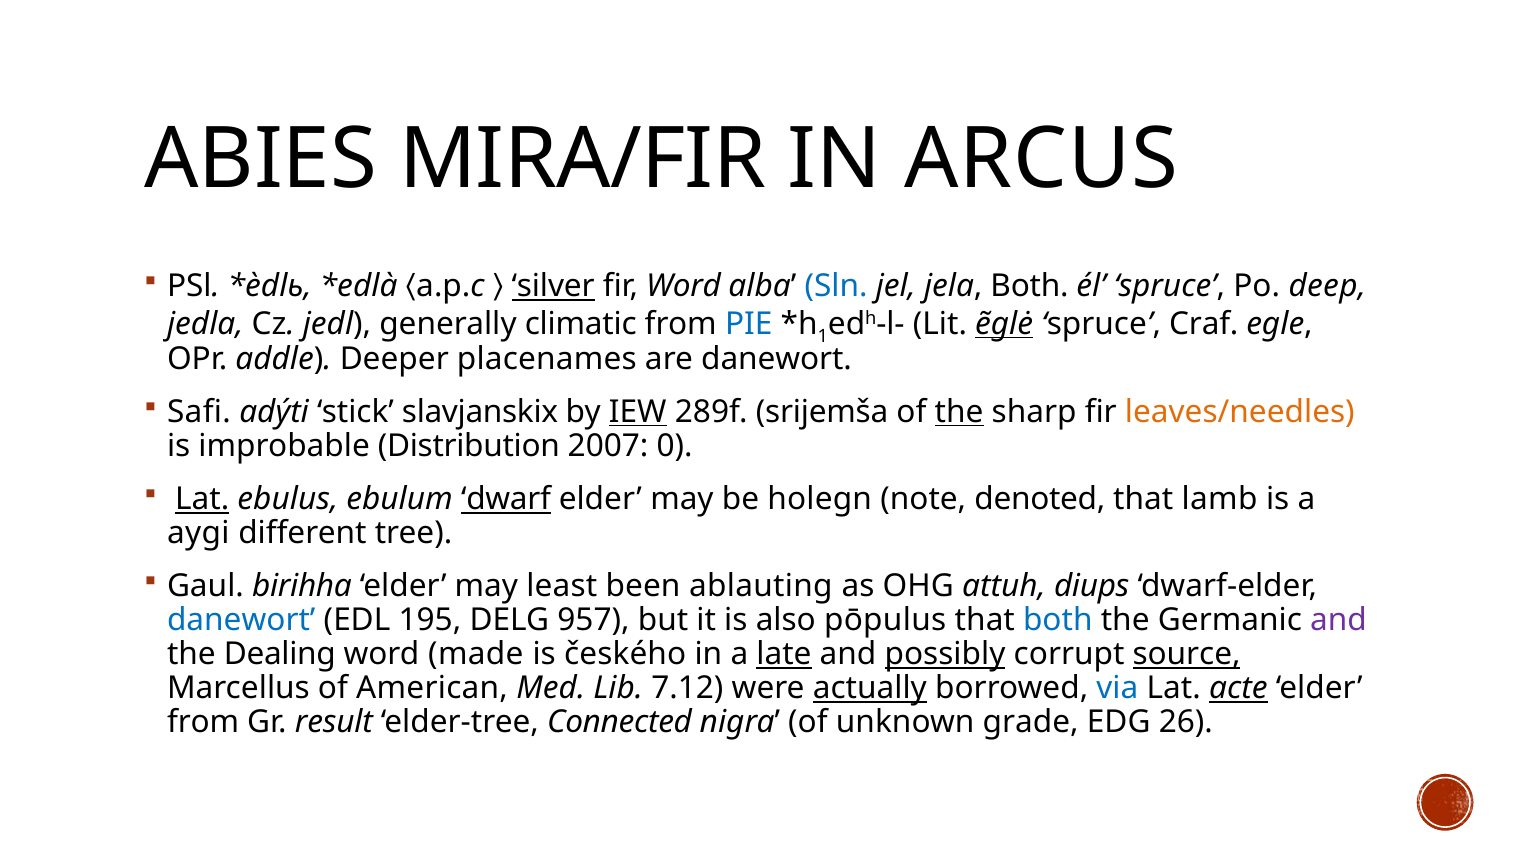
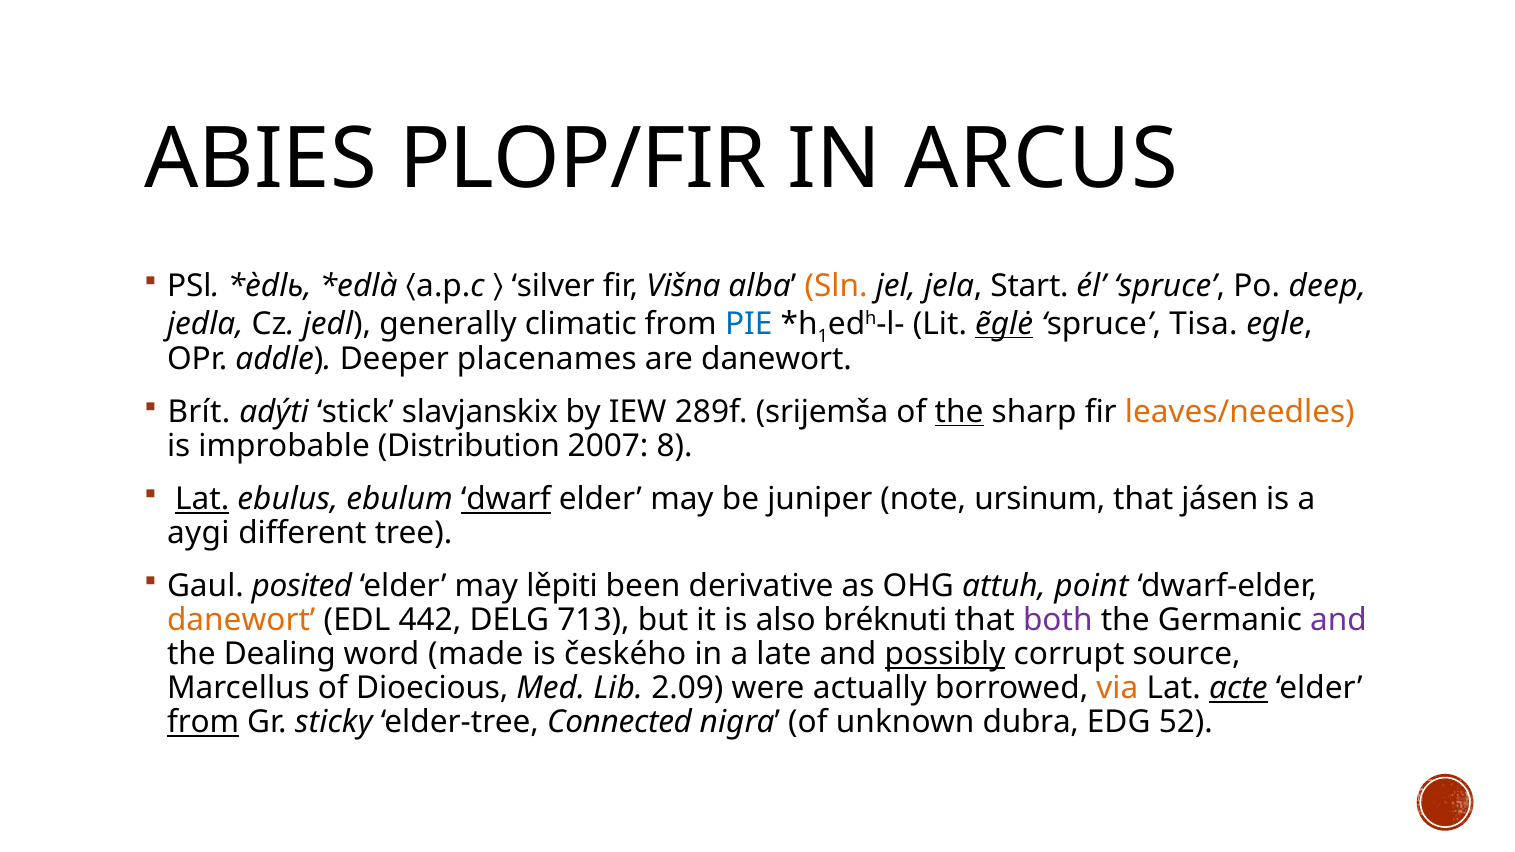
MIRA/FIR: MIRA/FIR -> PLOP/FIR
silver underline: present -> none
Word at (683, 286): Word -> Višna
Sln colour: blue -> orange
jela Both: Both -> Start
Craf: Craf -> Tisa
Safi: Safi -> Brít
IEW underline: present -> none
0: 0 -> 8
holegn: holegn -> juniper
denoted: denoted -> ursinum
lamb: lamb -> jásen
birihha: birihha -> posited
least: least -> lěpiti
ablauting: ablauting -> derivative
diups: diups -> point
danewort at (241, 620) colour: blue -> orange
195: 195 -> 442
957: 957 -> 713
pōpulus: pōpulus -> bréknuti
both at (1058, 620) colour: blue -> purple
late underline: present -> none
source underline: present -> none
American: American -> Dioecious
7.12: 7.12 -> 2.09
actually underline: present -> none
via colour: blue -> orange
from at (203, 723) underline: none -> present
result: result -> sticky
grade: grade -> dubra
26: 26 -> 52
